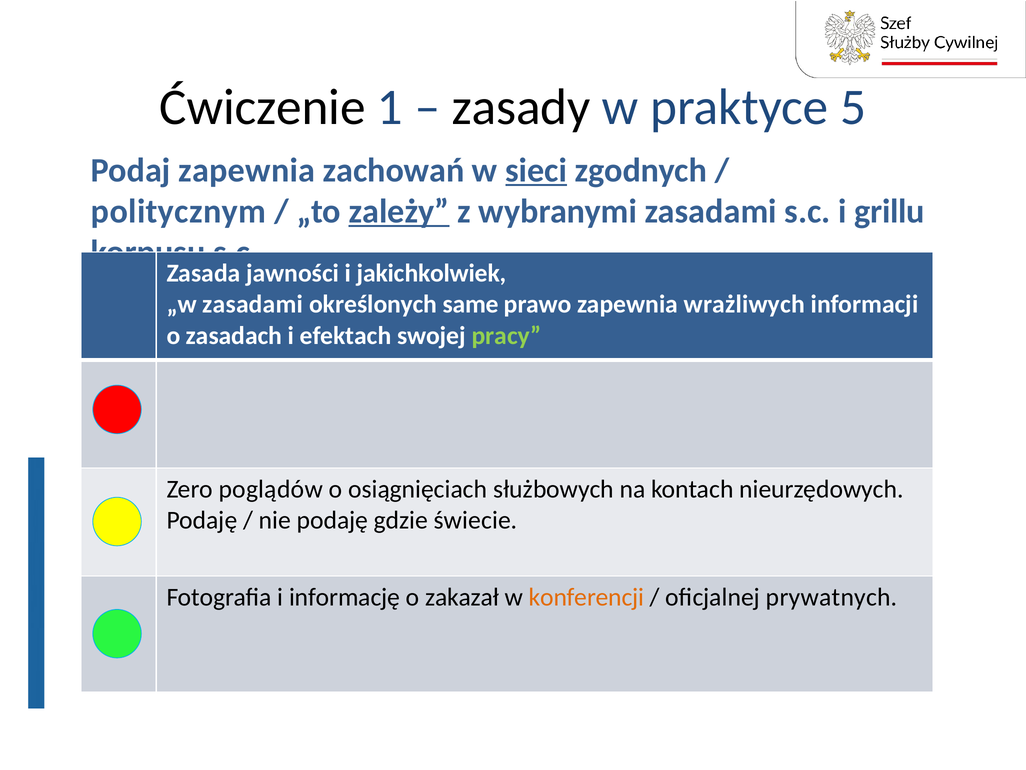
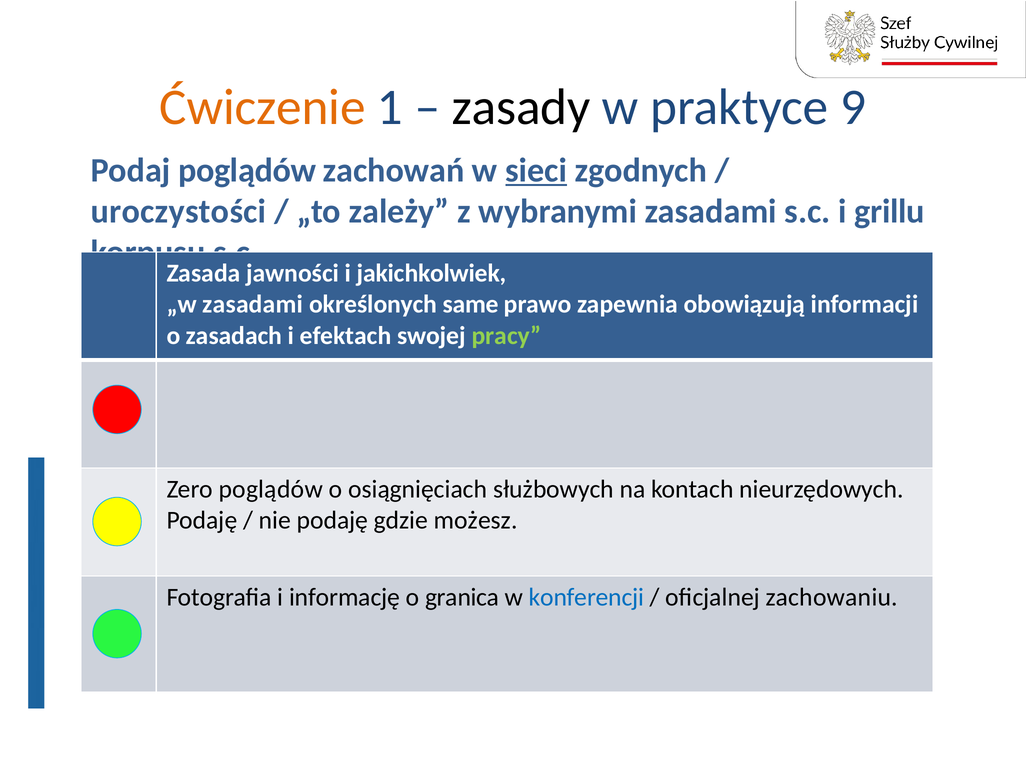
Ćwiczenie colour: black -> orange
5: 5 -> 9
Podaj zapewnia: zapewnia -> poglądów
politycznym: politycznym -> uroczystości
zależy underline: present -> none
wrażliwych: wrażliwych -> obowiązują
świecie: świecie -> możesz
zakazał: zakazał -> granica
konferencji colour: orange -> blue
prywatnych: prywatnych -> zachowaniu
